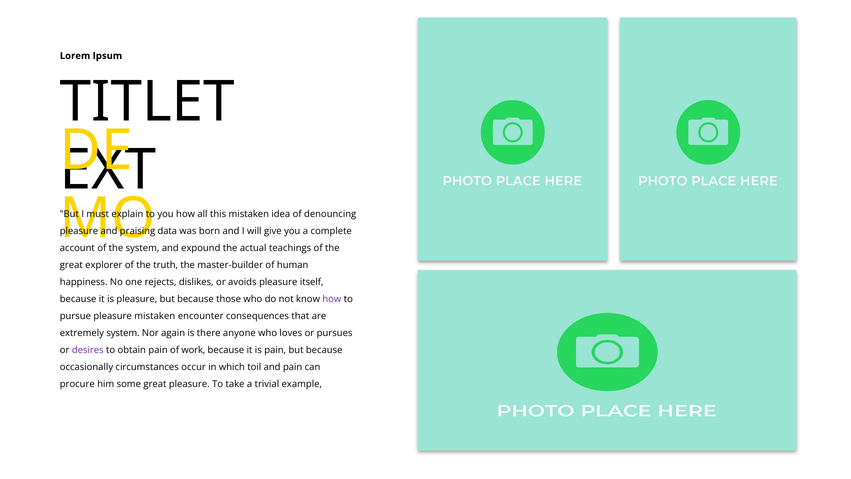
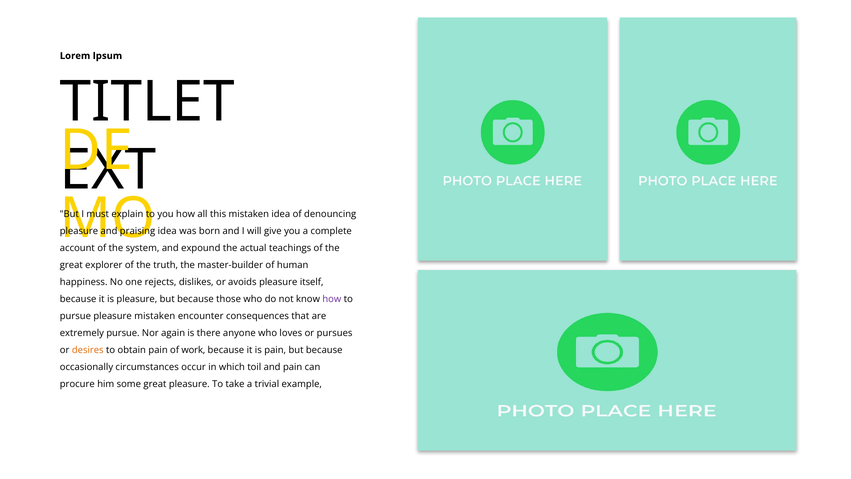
data at (167, 231): data -> idea
extremely system: system -> pursue
desires colour: purple -> orange
